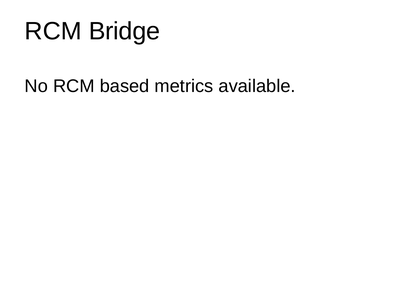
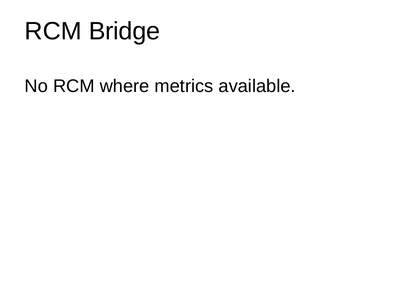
based: based -> where
